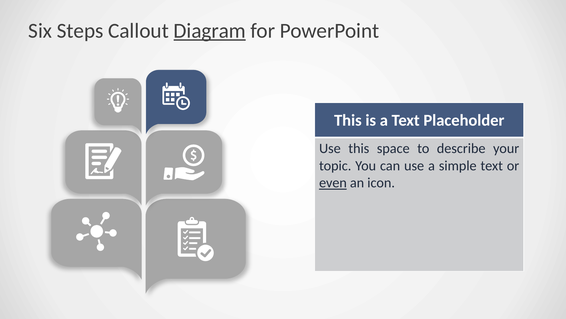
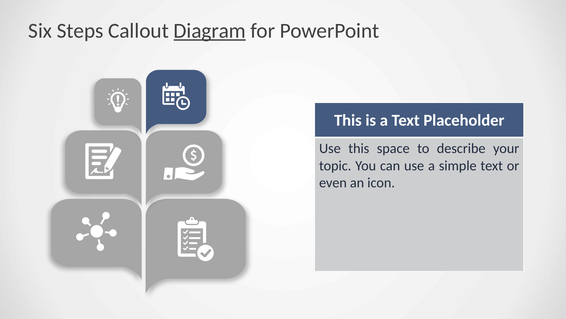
even underline: present -> none
